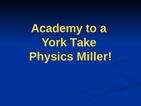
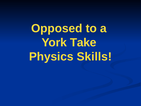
Academy: Academy -> Opposed
Miller: Miller -> Skills
